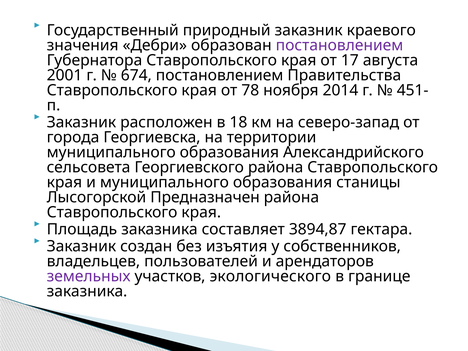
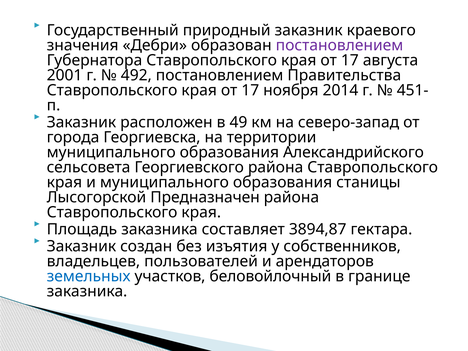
674: 674 -> 492
78 at (250, 90): 78 -> 17
18: 18 -> 49
земельных colour: purple -> blue
экологического: экологического -> беловойлочный
